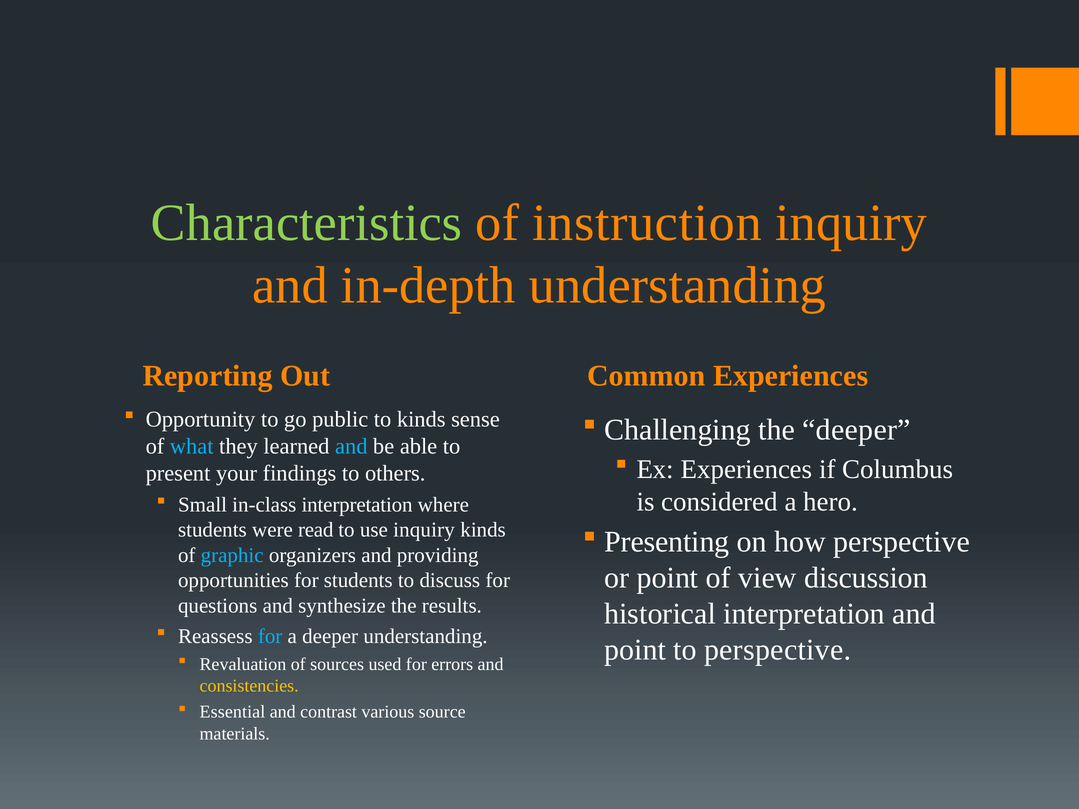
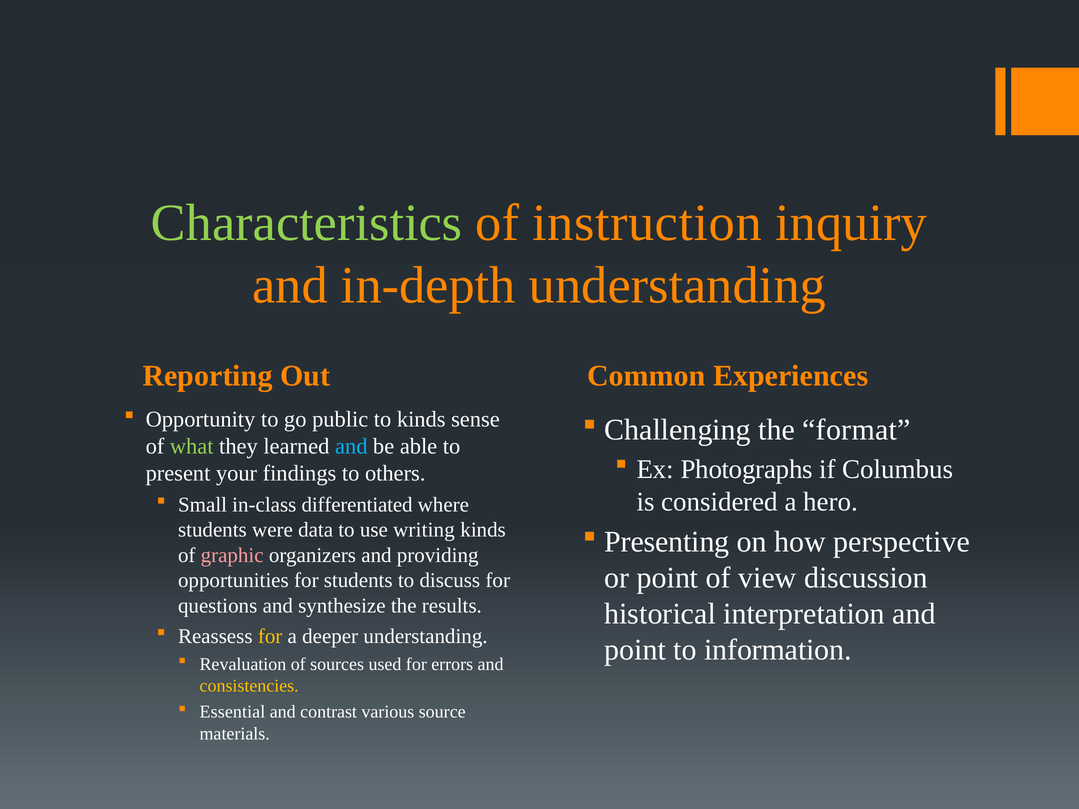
the deeper: deeper -> format
what colour: light blue -> light green
Ex Experiences: Experiences -> Photographs
in-class interpretation: interpretation -> differentiated
read: read -> data
use inquiry: inquiry -> writing
graphic colour: light blue -> pink
for at (270, 636) colour: light blue -> yellow
to perspective: perspective -> information
